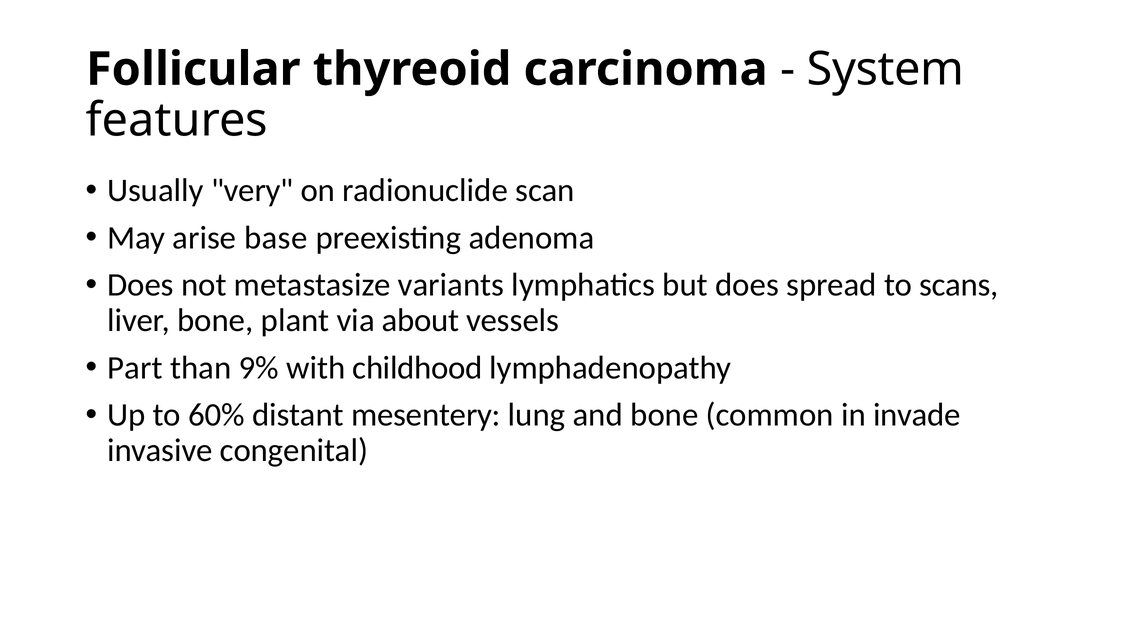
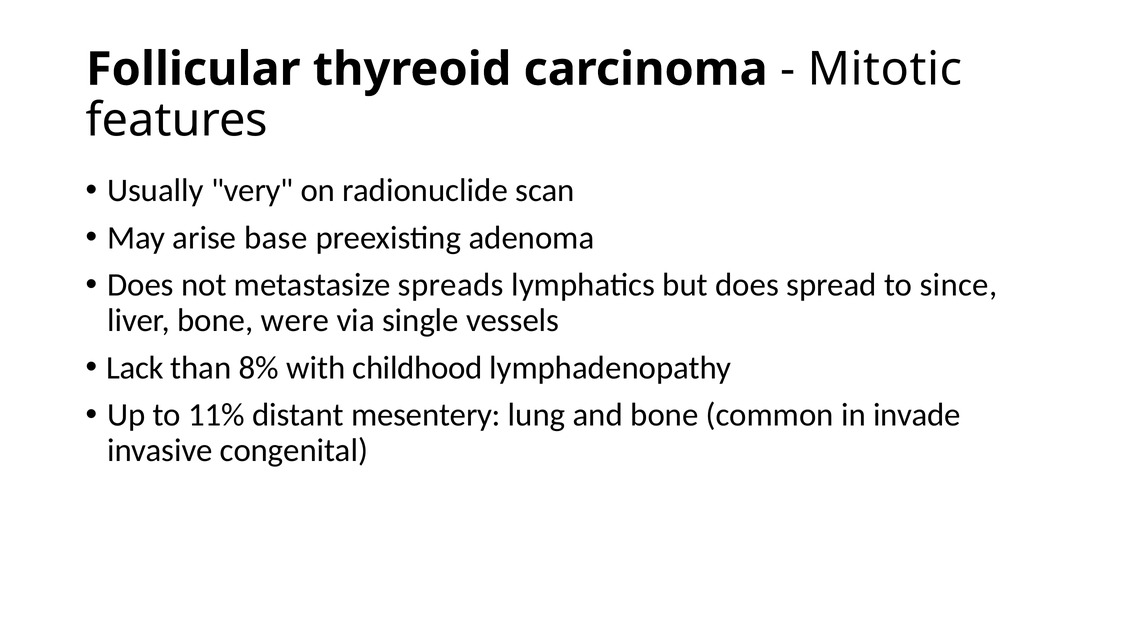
System: System -> Mitotic
variants: variants -> spreads
scans: scans -> since
plant: plant -> were
about: about -> single
Part: Part -> Lack
9%: 9% -> 8%
60%: 60% -> 11%
